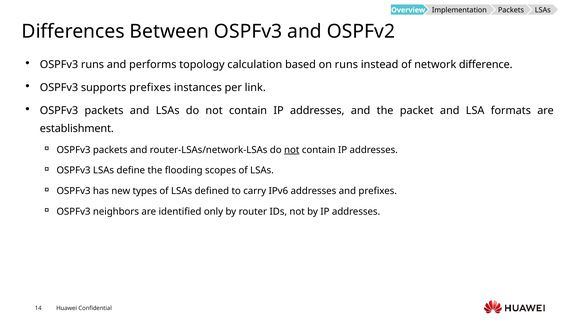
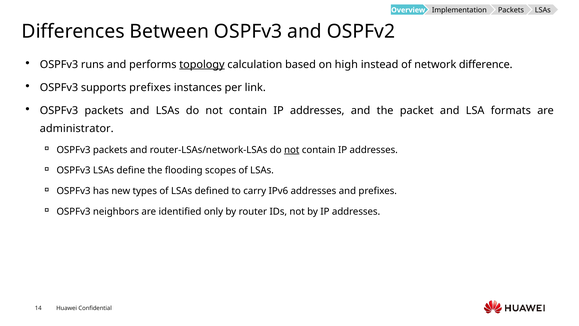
topology underline: none -> present
on runs: runs -> high
establishment: establishment -> administrator
